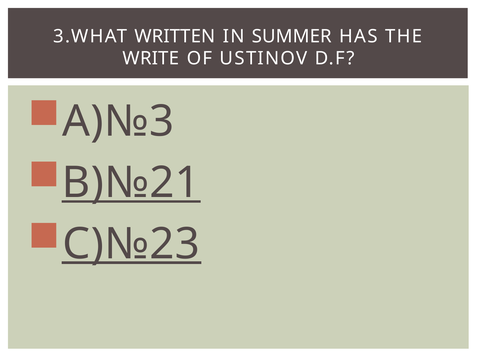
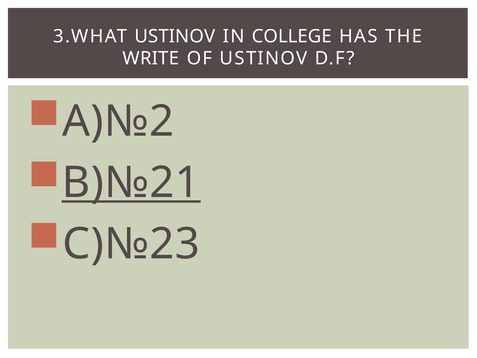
3.WHAT WRITTEN: WRITTEN -> USTINOV
SUMMER: SUMMER -> COLLEGE
А)№3: А)№3 -> А)№2
С)№23 underline: present -> none
